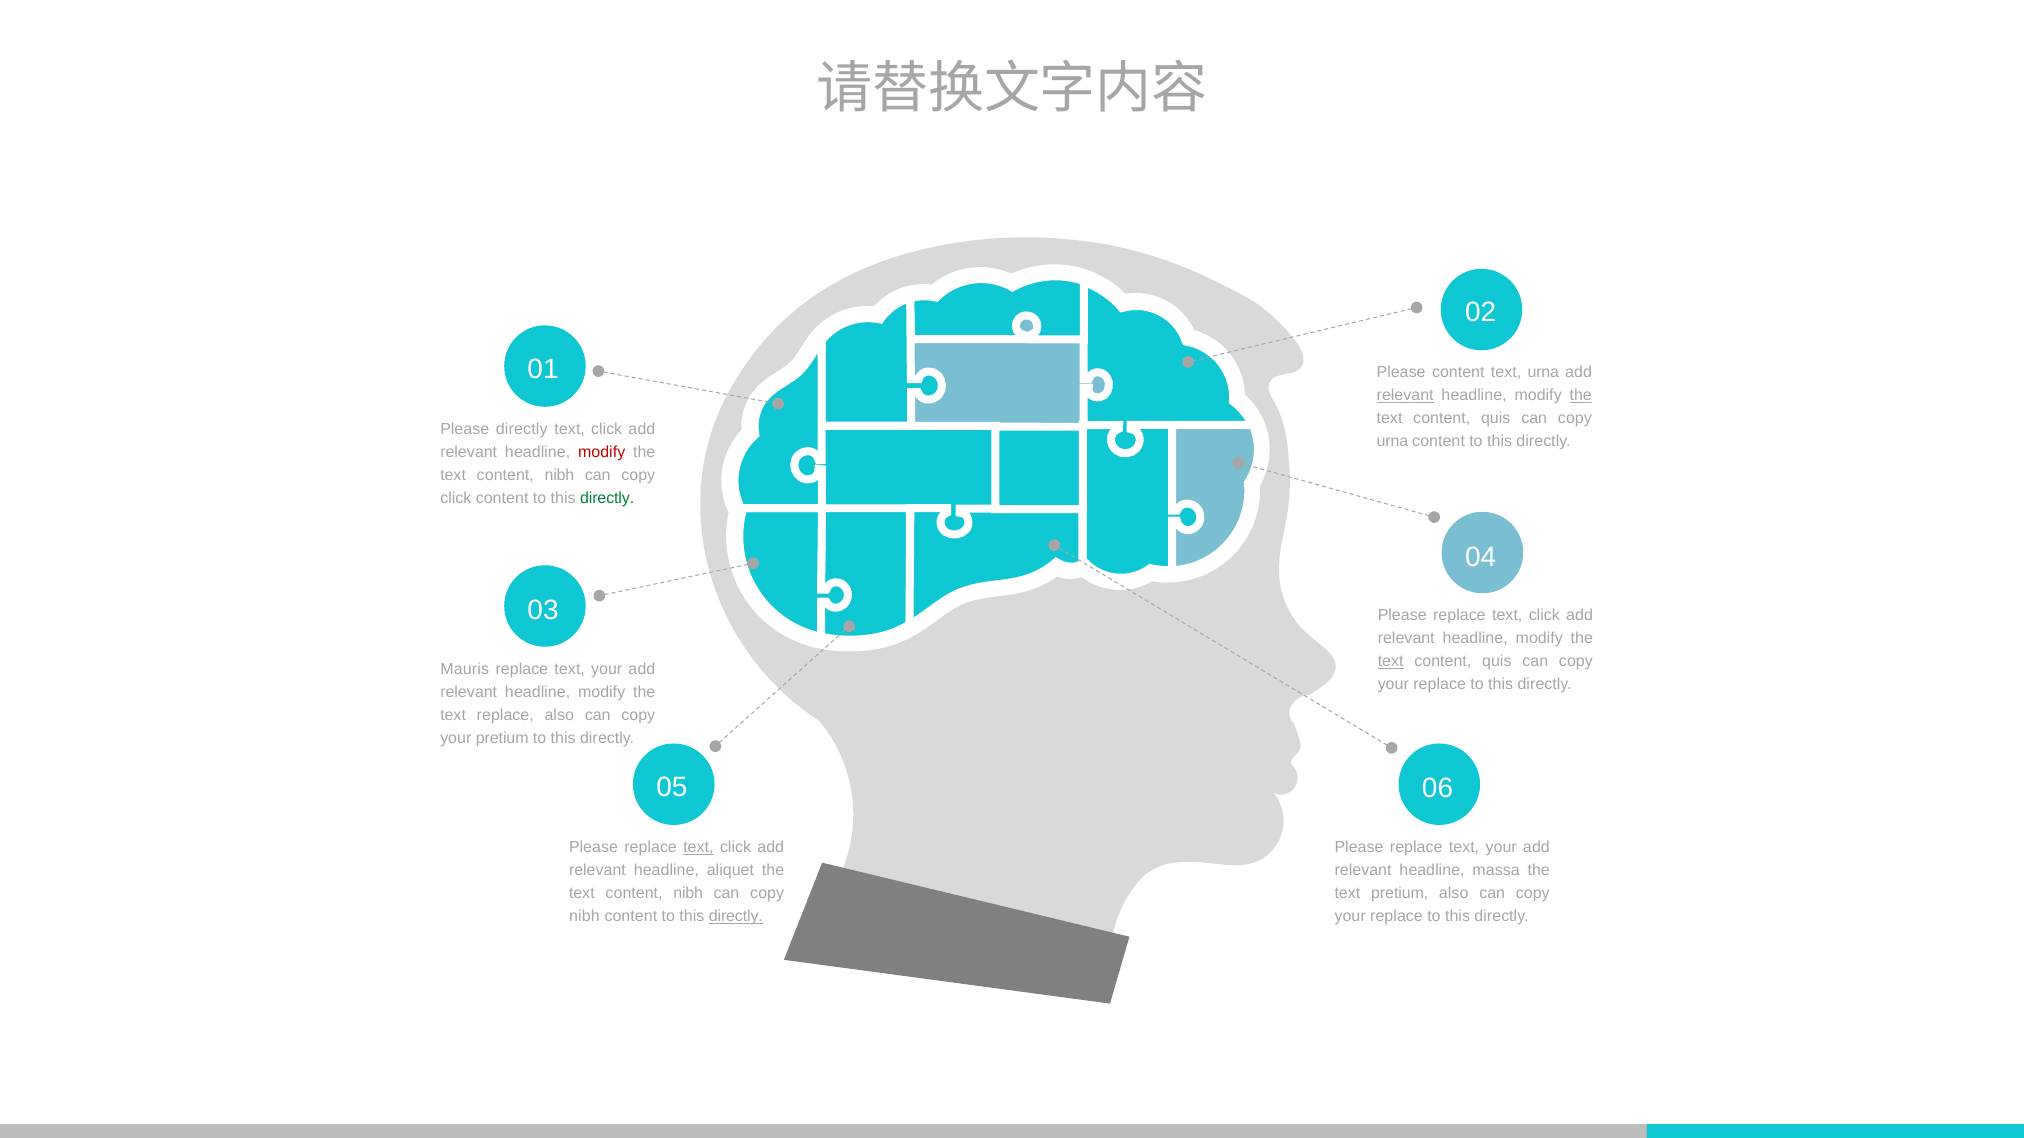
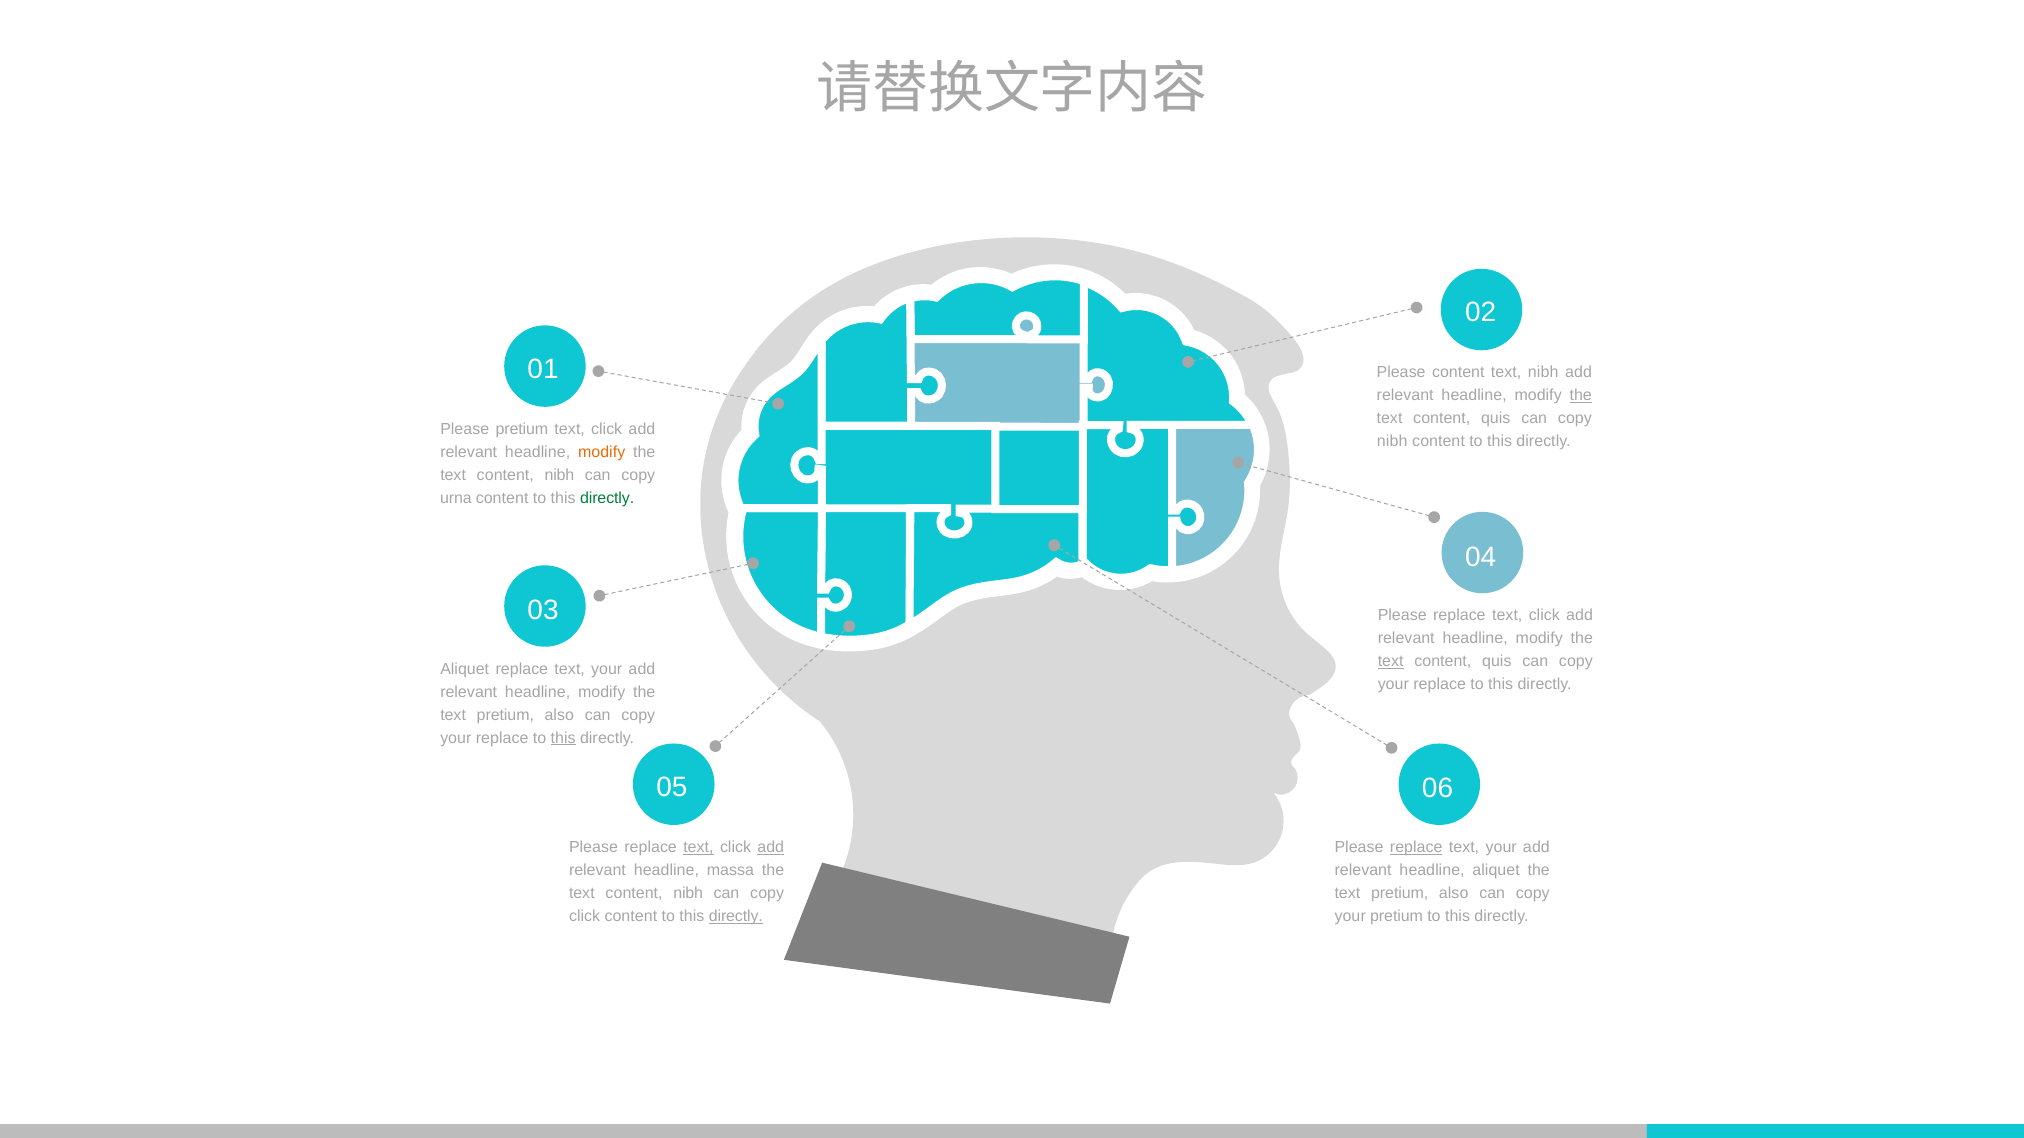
text urna: urna -> nibh
relevant at (1405, 396) underline: present -> none
Please directly: directly -> pretium
urna at (1392, 442): urna -> nibh
modify at (602, 452) colour: red -> orange
click at (456, 498): click -> urna
Mauris at (465, 669): Mauris -> Aliquet
replace at (505, 715): replace -> pretium
pretium at (502, 738): pretium -> replace
this at (563, 738) underline: none -> present
add at (771, 848) underline: none -> present
replace at (1416, 848) underline: none -> present
aliquet: aliquet -> massa
headline massa: massa -> aliquet
nibh at (585, 917): nibh -> click
replace at (1397, 917): replace -> pretium
